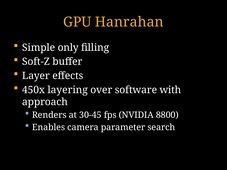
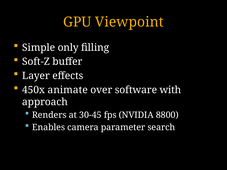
Hanrahan: Hanrahan -> Viewpoint
layering: layering -> animate
